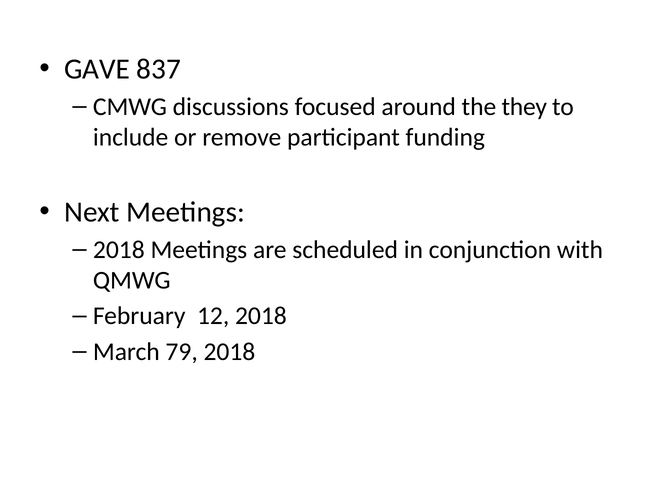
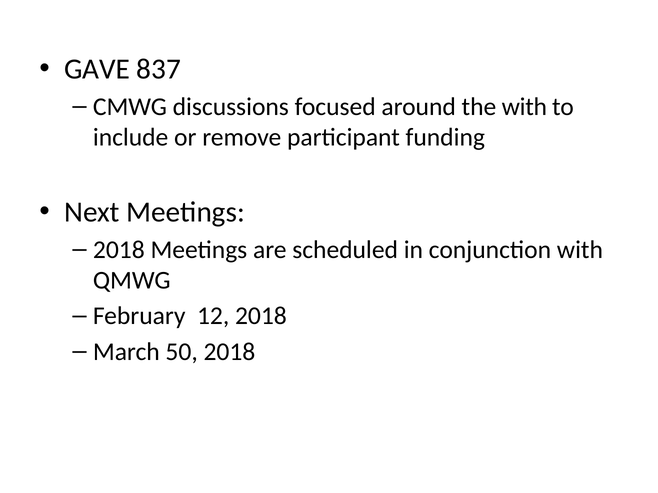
the they: they -> with
79: 79 -> 50
